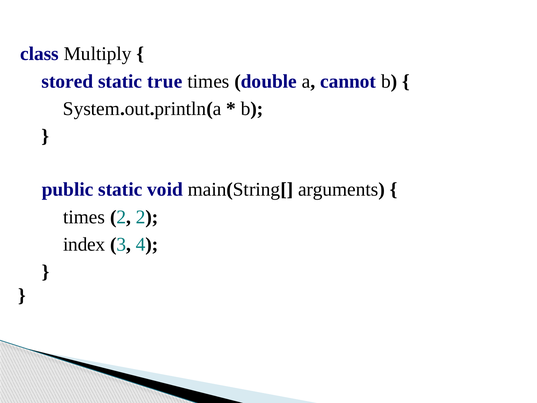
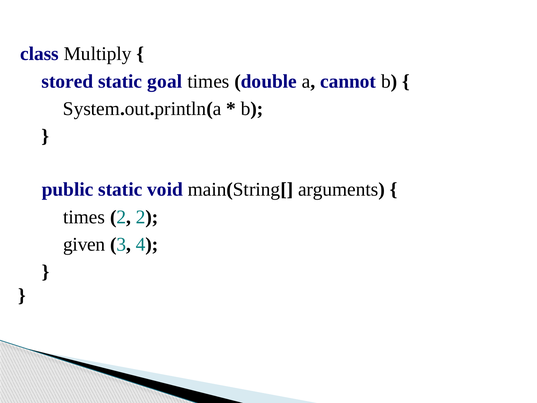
true: true -> goal
index: index -> given
